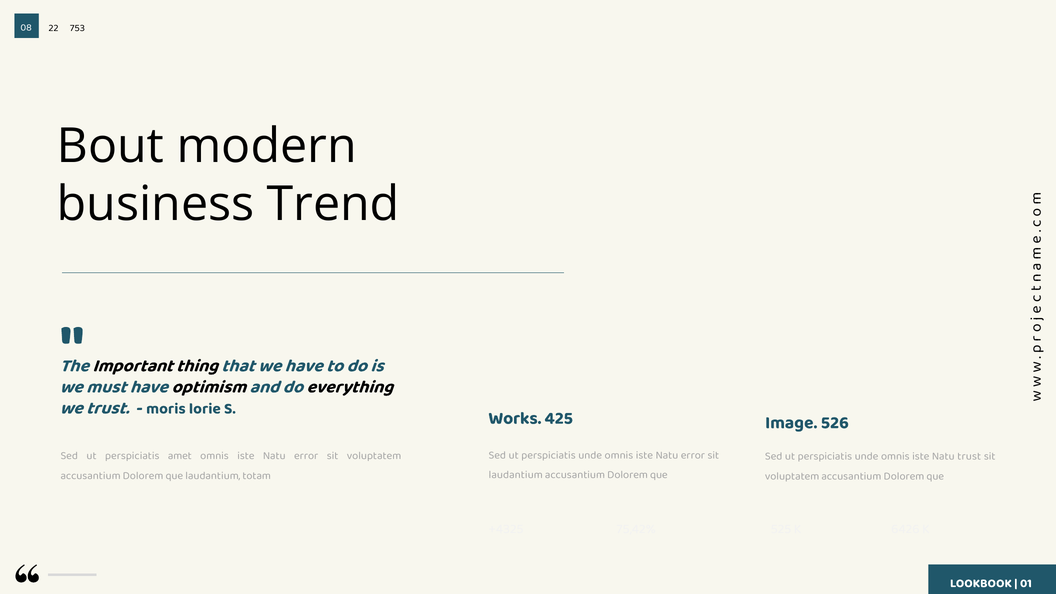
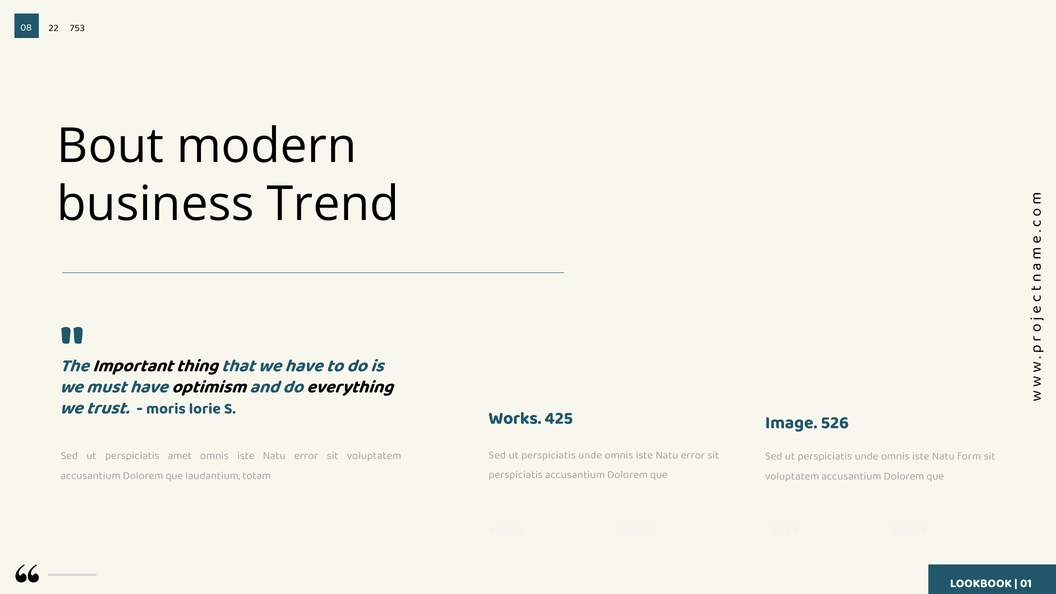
Natu trust: trust -> form
laudantium at (516, 475): laudantium -> perspiciatis
